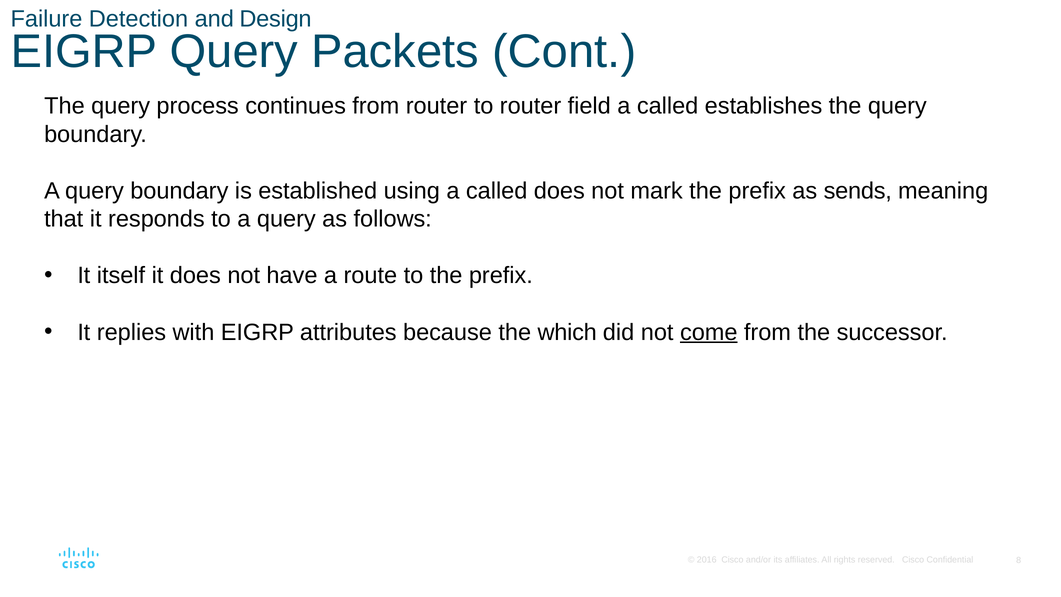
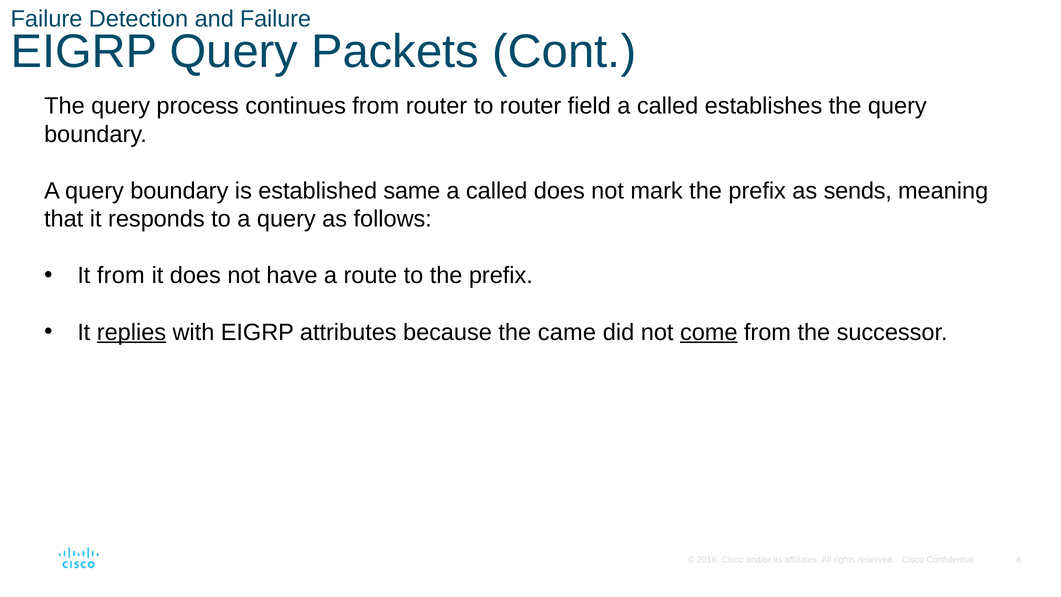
and Design: Design -> Failure
using: using -> same
It itself: itself -> from
replies underline: none -> present
which: which -> came
